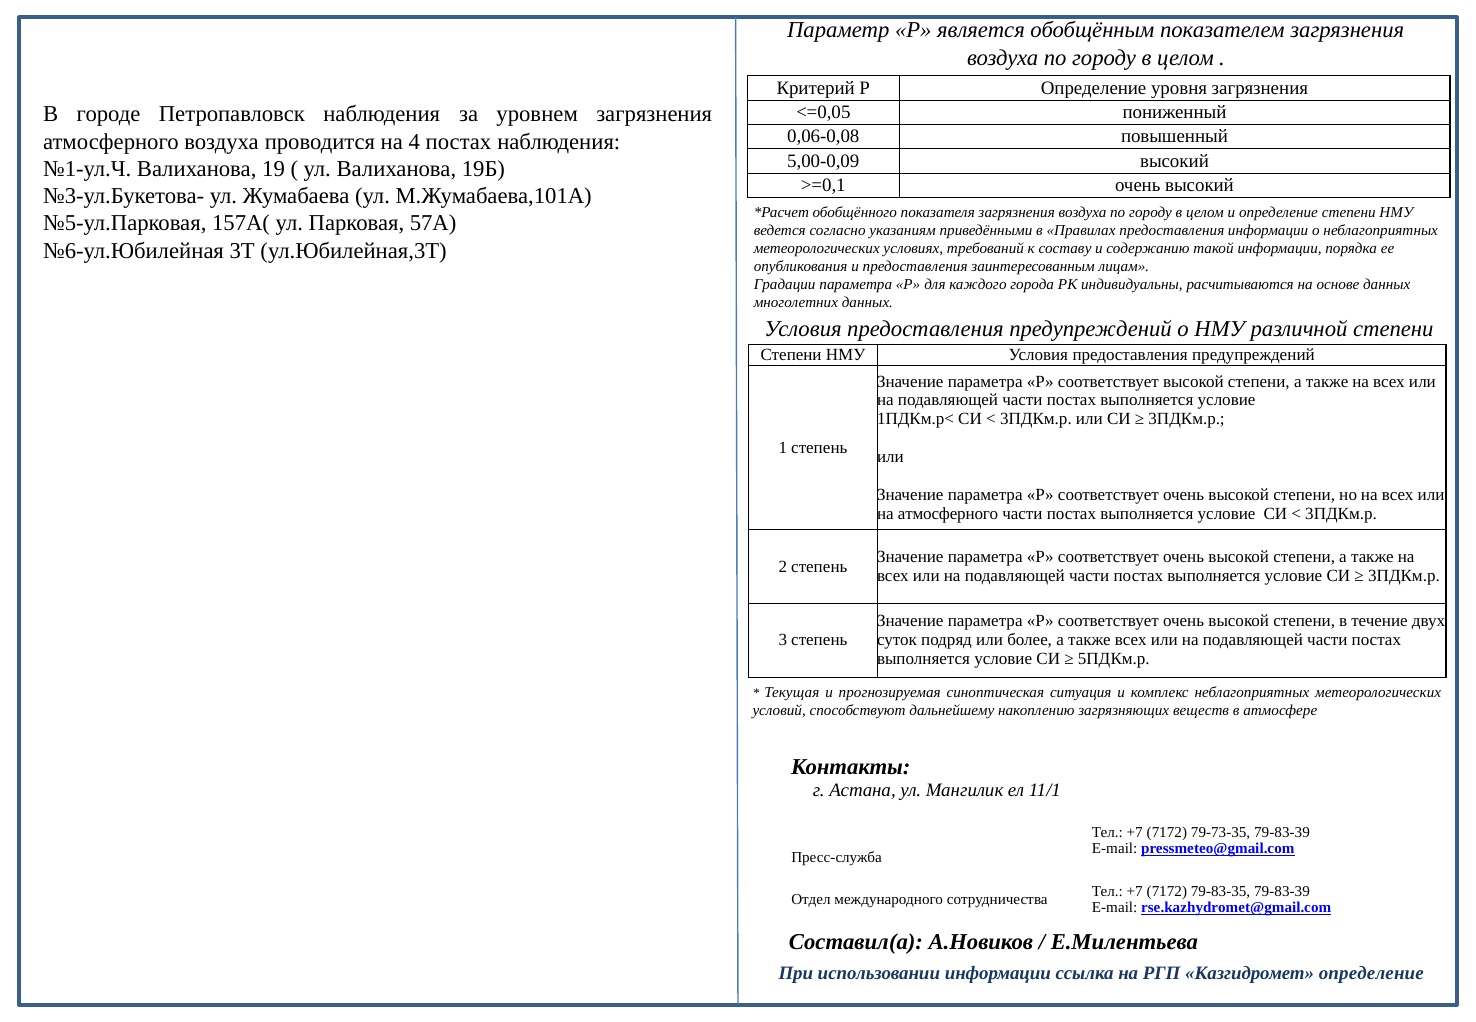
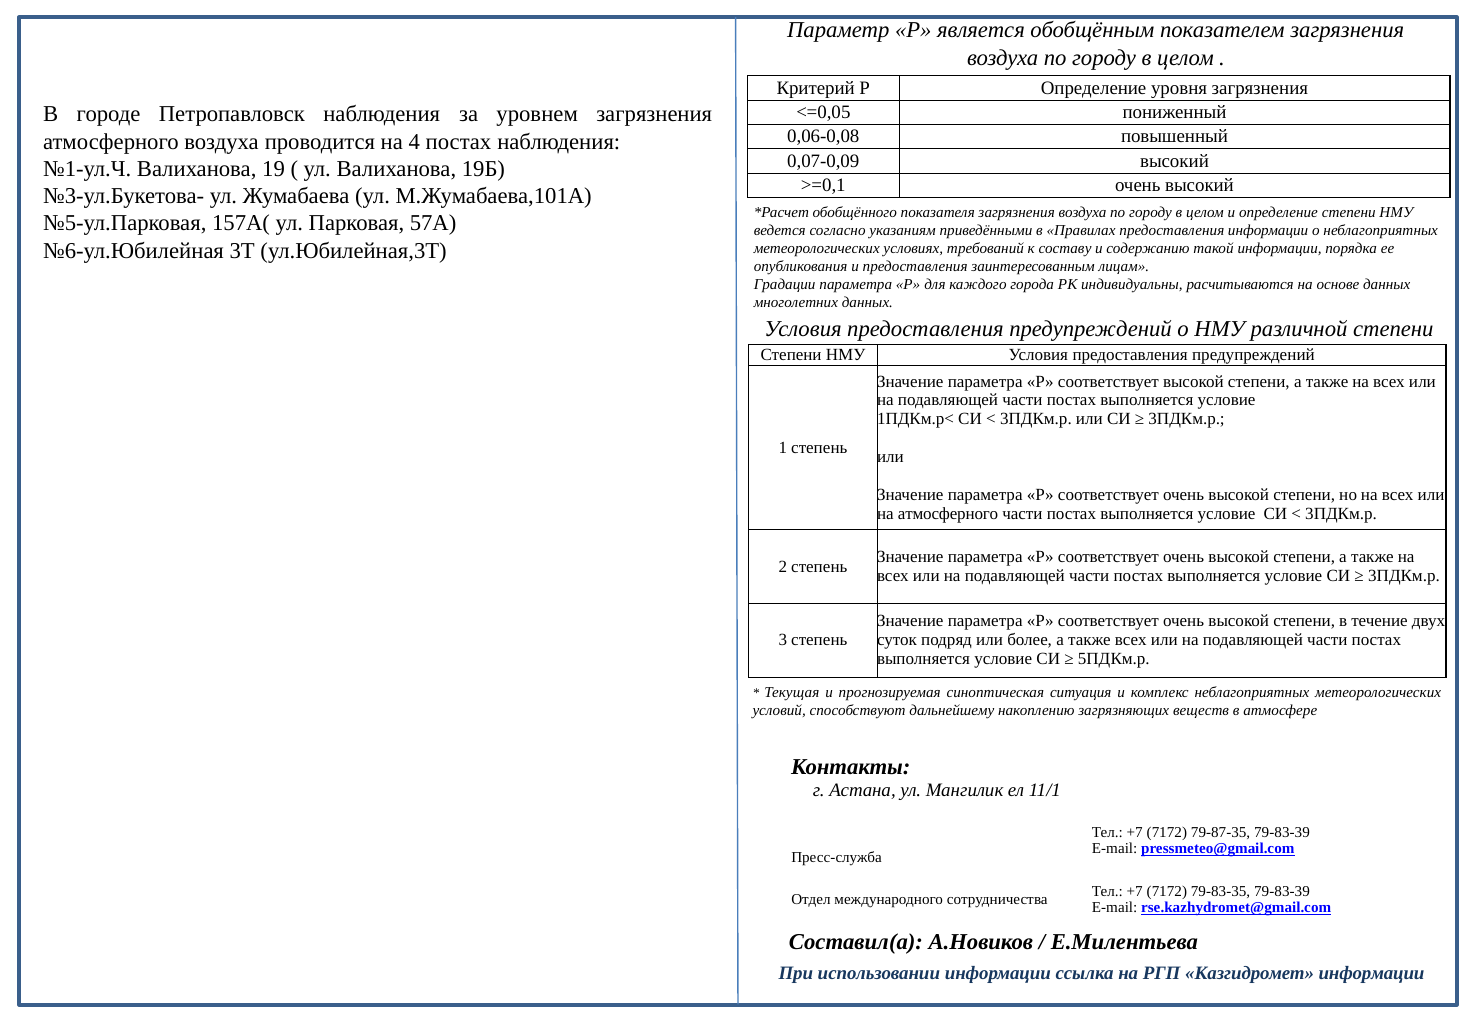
5,00-0,09: 5,00-0,09 -> 0,07-0,09
79-73-35: 79-73-35 -> 79-87-35
Казгидромет определение: определение -> информации
